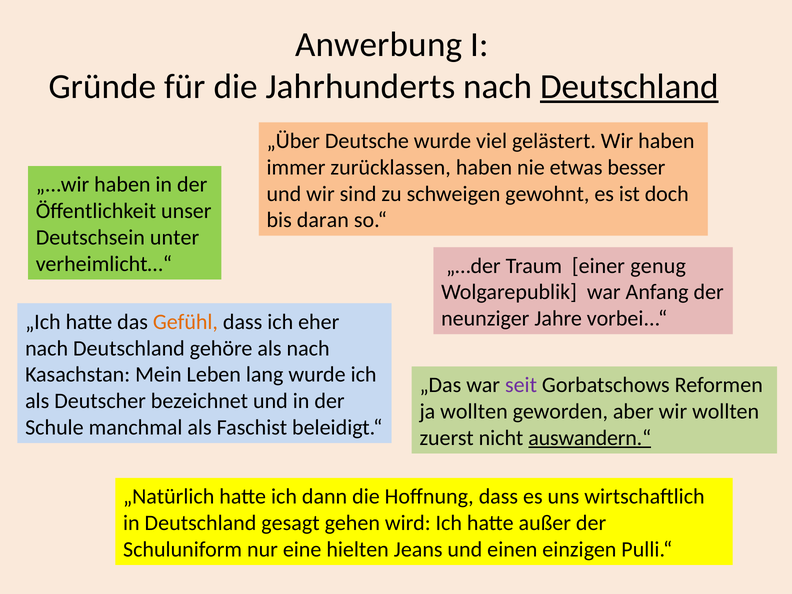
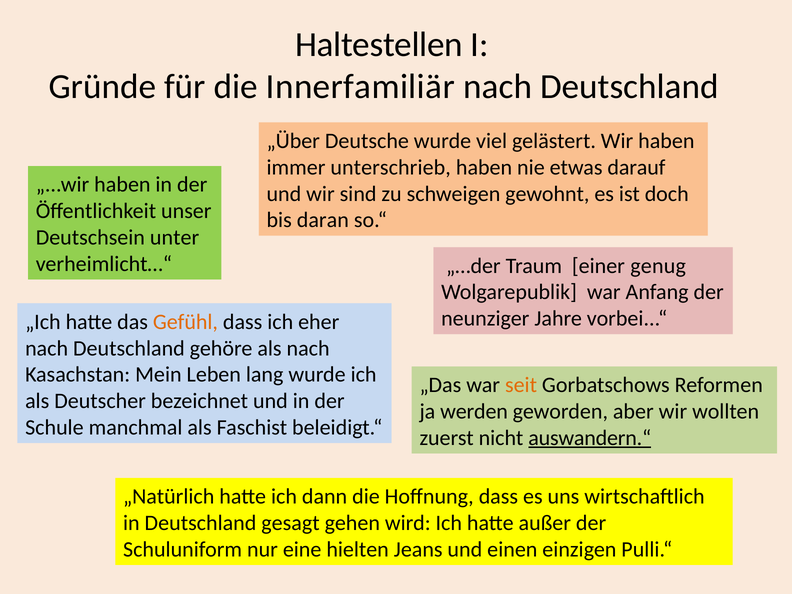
Anwerbung: Anwerbung -> Haltestellen
Jahrhunderts: Jahrhunderts -> Innerfamiliär
Deutschland at (629, 87) underline: present -> none
zurücklassen: zurücklassen -> unterschrieb
besser: besser -> darauf
seit colour: purple -> orange
ja wollten: wollten -> werden
